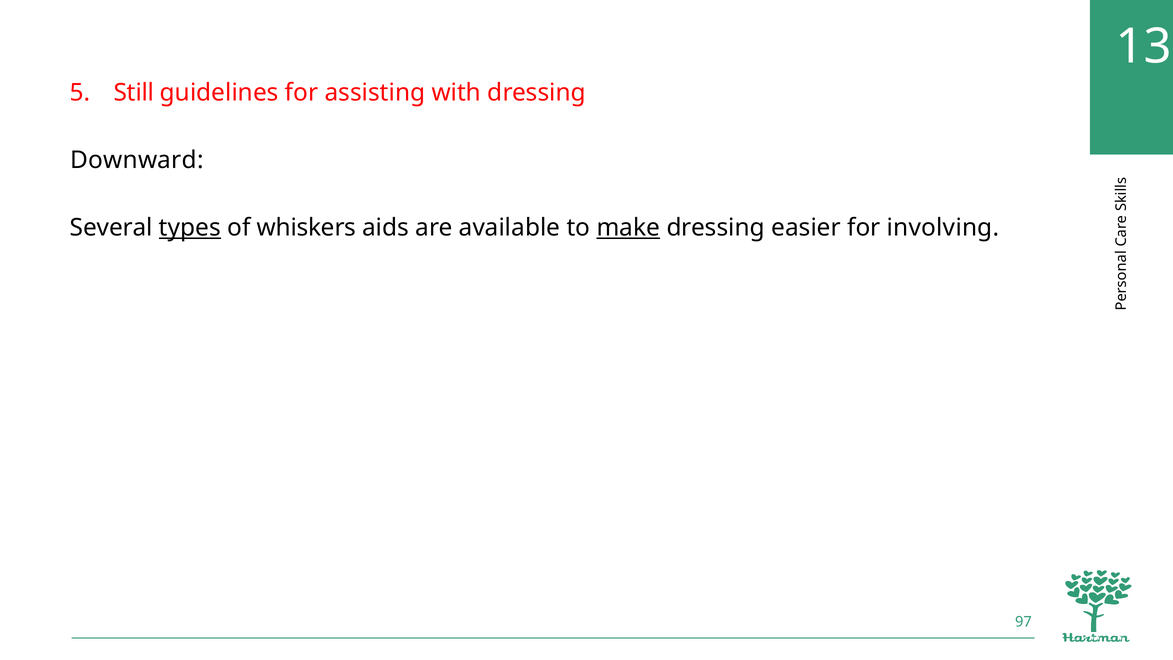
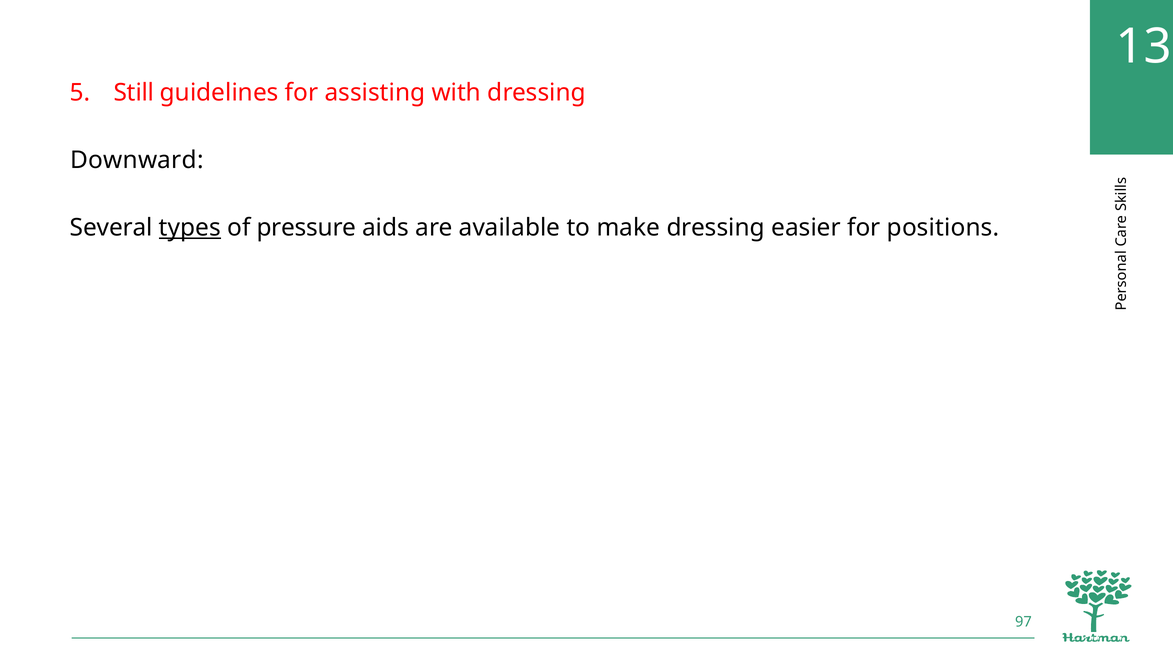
whiskers: whiskers -> pressure
make underline: present -> none
involving: involving -> positions
